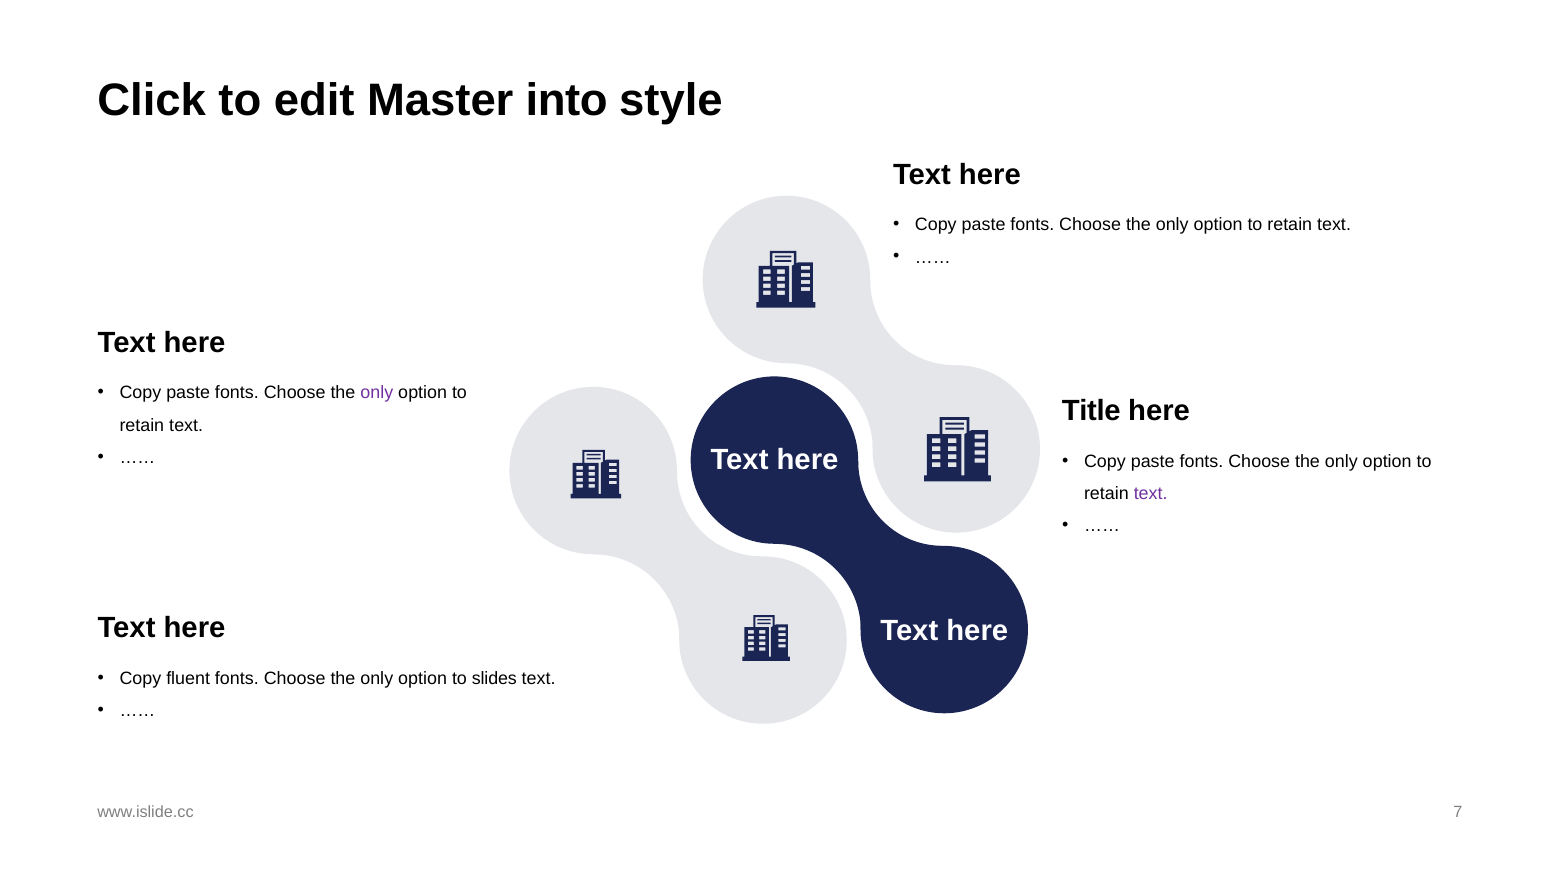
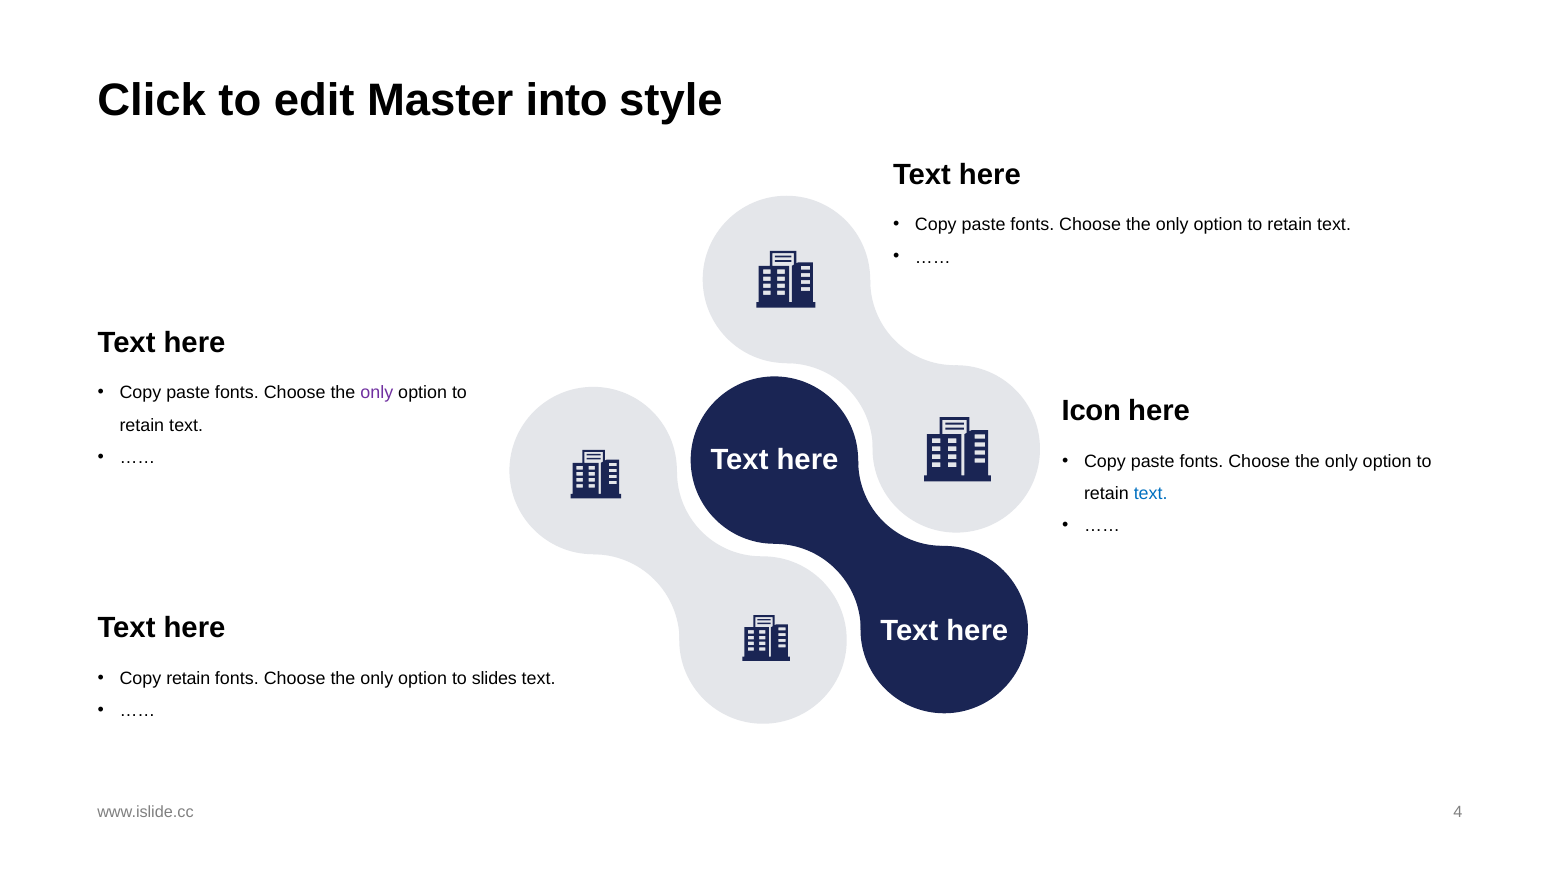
Title: Title -> Icon
text at (1151, 494) colour: purple -> blue
Copy fluent: fluent -> retain
7: 7 -> 4
